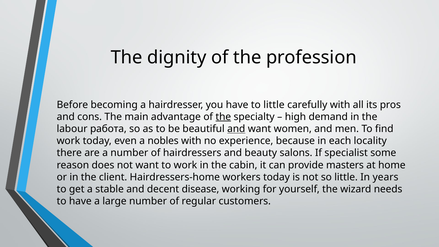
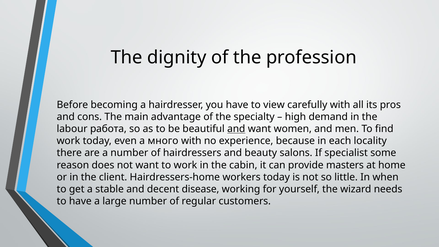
to little: little -> view
the at (223, 117) underline: present -> none
nobles: nobles -> много
years: years -> when
